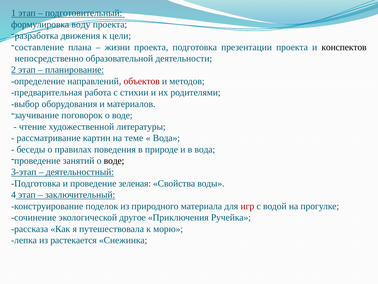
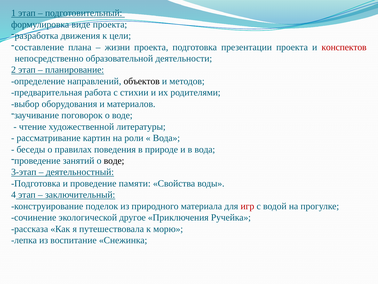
воду: воду -> виде
конспектов colour: black -> red
объектов colour: red -> black
теме: теме -> роли
зеленая: зеленая -> памяти
растекается: растекается -> воспитание
